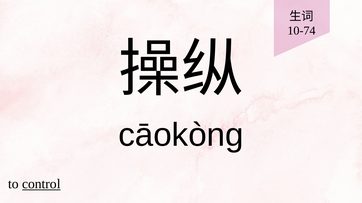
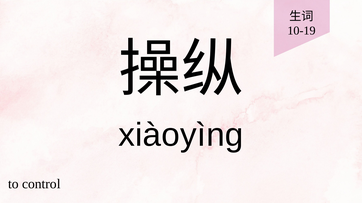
10-74: 10-74 -> 10-19
cāokòng: cāokòng -> xiàoyìng
control underline: present -> none
